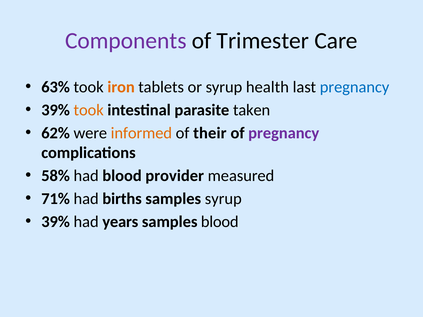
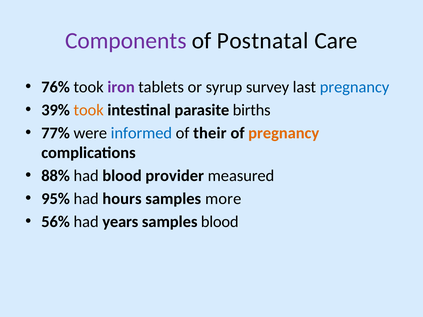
Trimester: Trimester -> Postnatal
63%: 63% -> 76%
iron colour: orange -> purple
health: health -> survey
taken: taken -> births
62%: 62% -> 77%
informed colour: orange -> blue
pregnancy at (284, 133) colour: purple -> orange
58%: 58% -> 88%
71%: 71% -> 95%
births: births -> hours
samples syrup: syrup -> more
39% at (56, 222): 39% -> 56%
